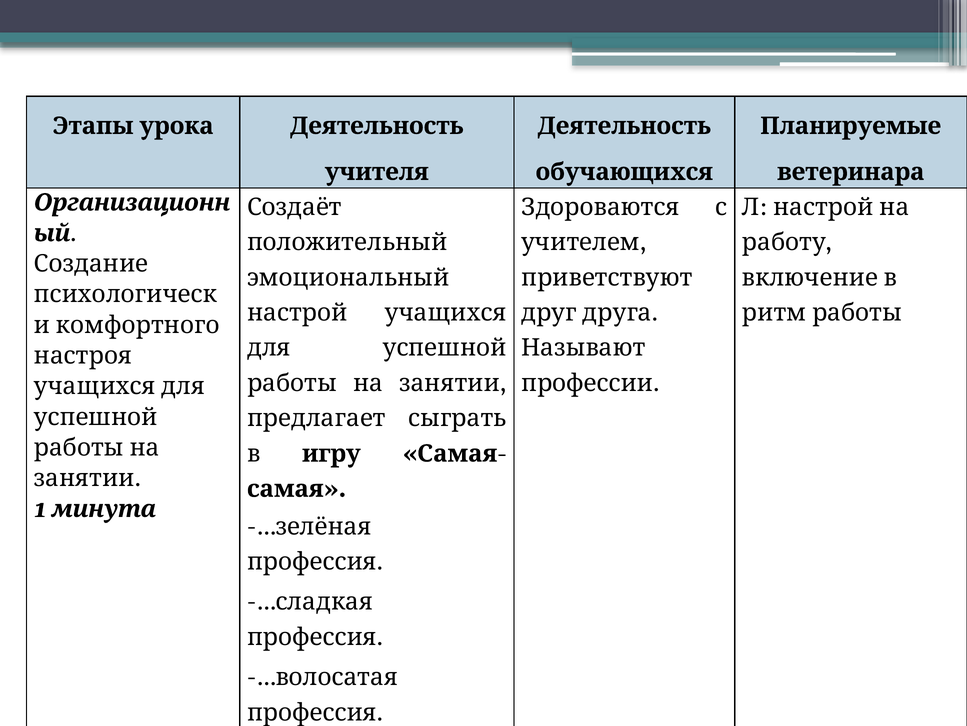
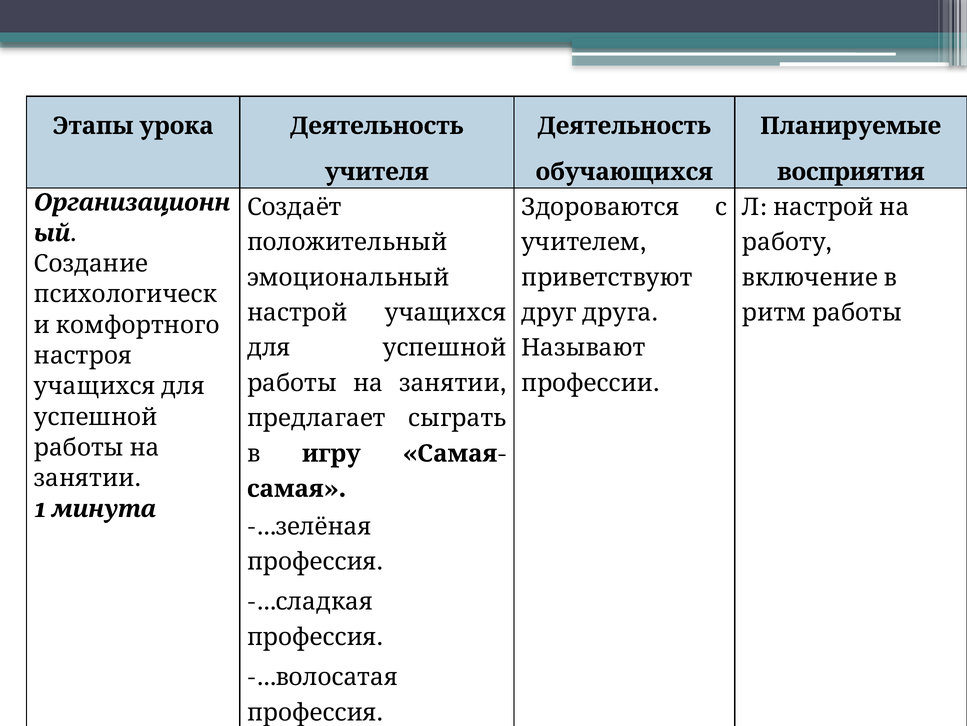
ветеринара: ветеринара -> восприятия
